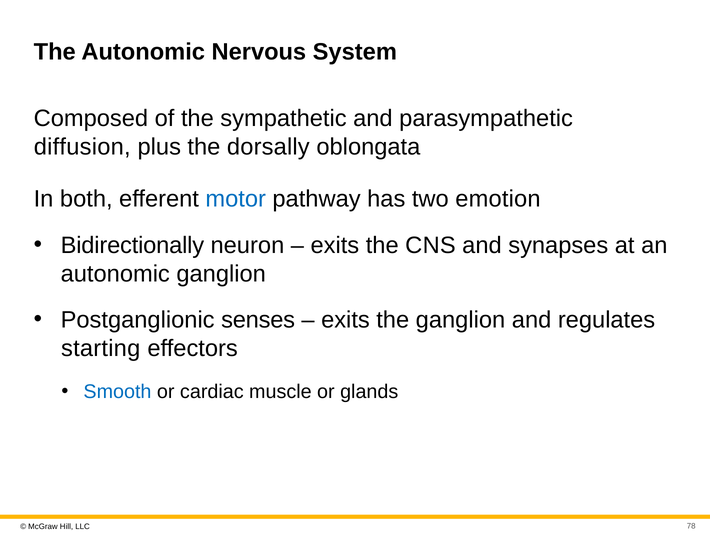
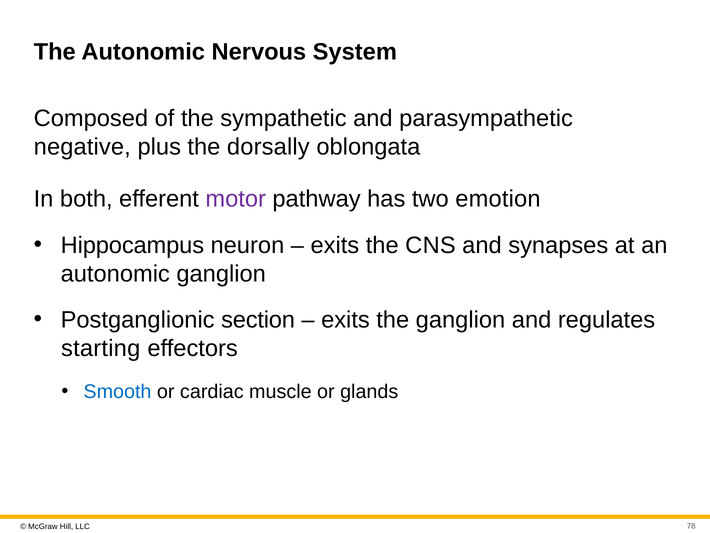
diffusion: diffusion -> negative
motor colour: blue -> purple
Bidirectionally: Bidirectionally -> Hippocampus
senses: senses -> section
